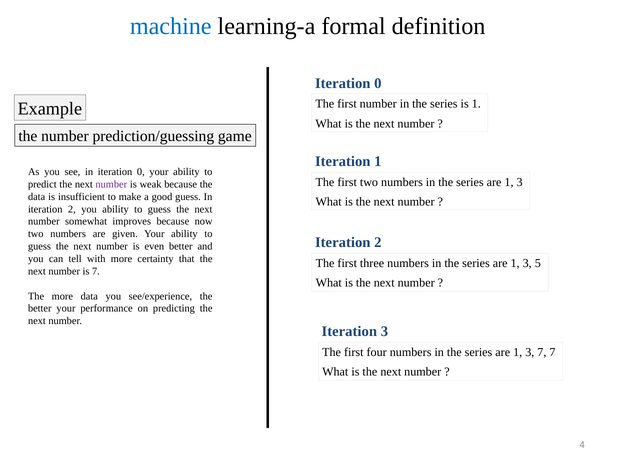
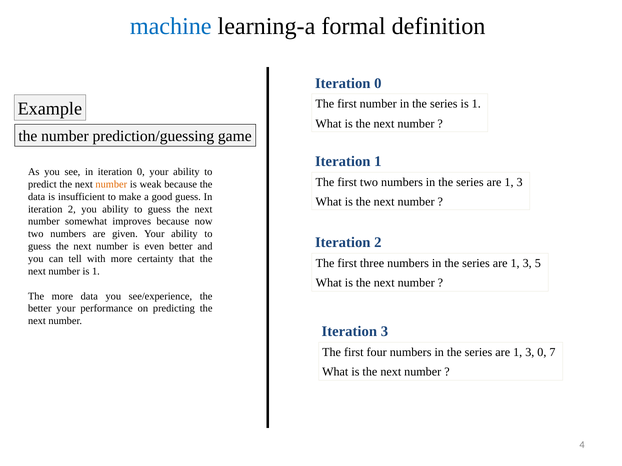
number at (111, 184) colour: purple -> orange
number is 7: 7 -> 1
3 7: 7 -> 0
